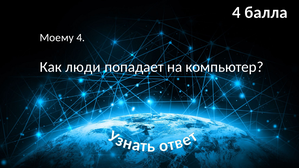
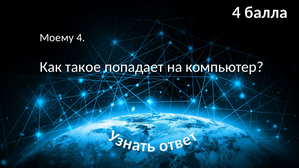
люди: люди -> такое
